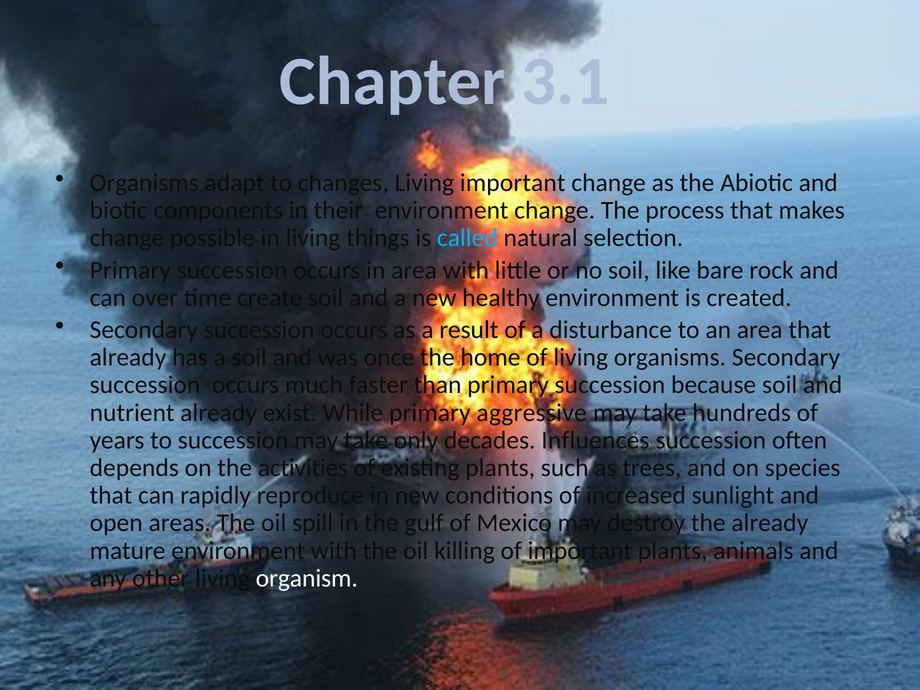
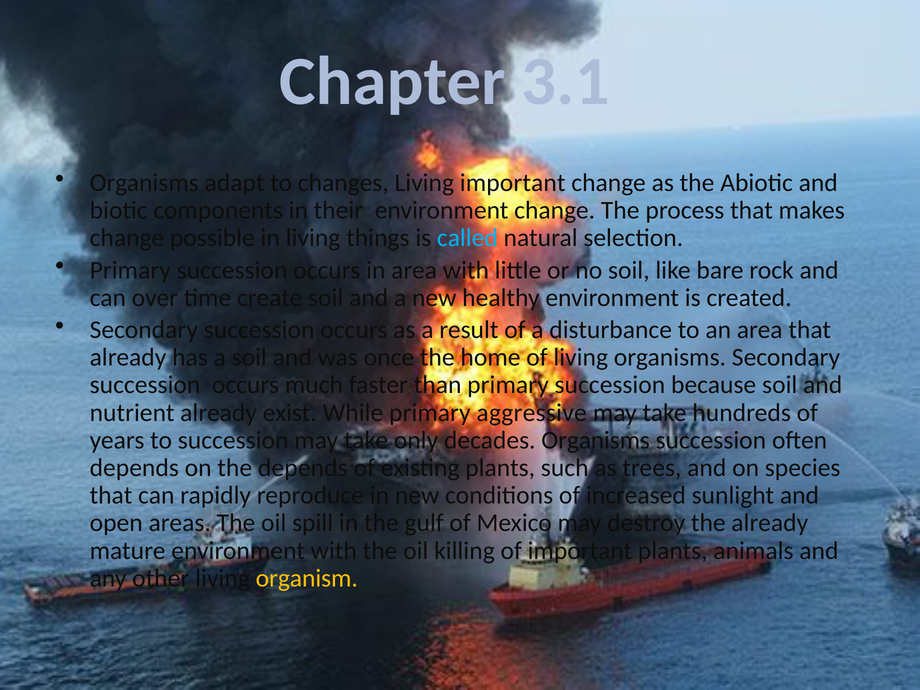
decades Influences: Influences -> Organisms
the activities: activities -> depends
organism colour: white -> yellow
